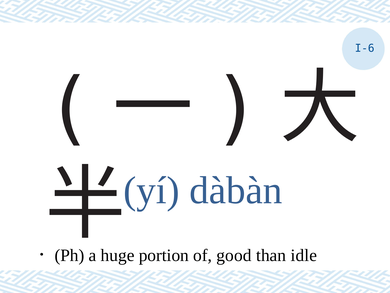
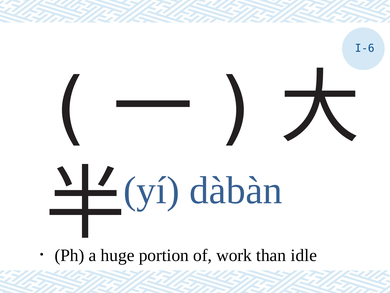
good: good -> work
